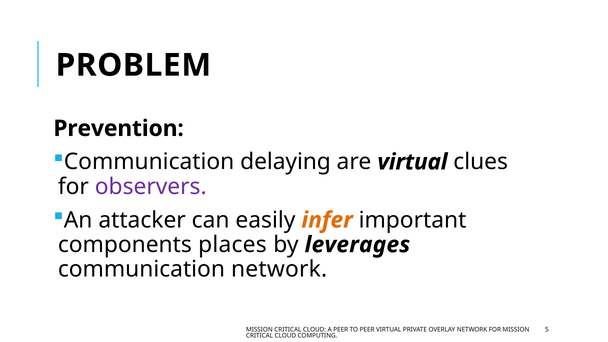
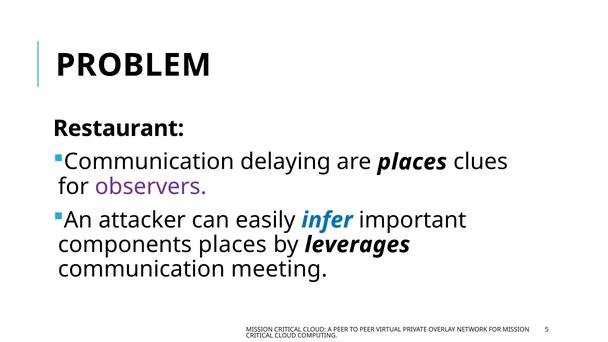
Prevention: Prevention -> Restaurant
are virtual: virtual -> places
infer colour: orange -> blue
communication network: network -> meeting
